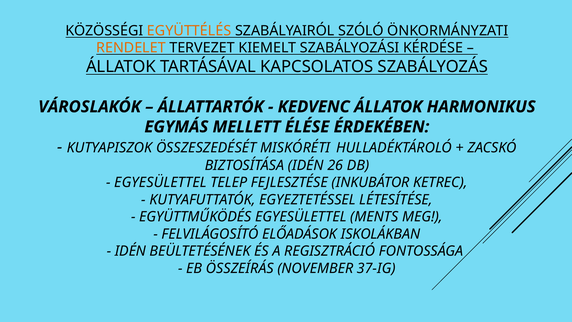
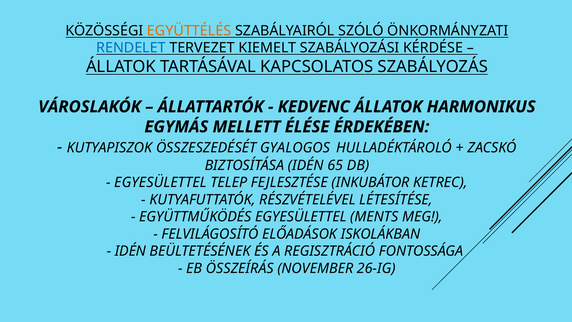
RENDELET colour: orange -> blue
MISKÓRÉTI: MISKÓRÉTI -> GYALOGOS
26: 26 -> 65
EGYEZTETÉSSEL: EGYEZTETÉSSEL -> RÉSZVÉTELÉVEL
37-IG: 37-IG -> 26-IG
